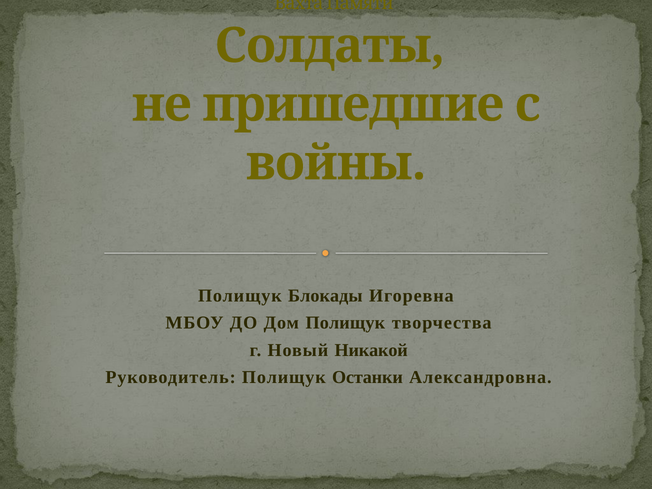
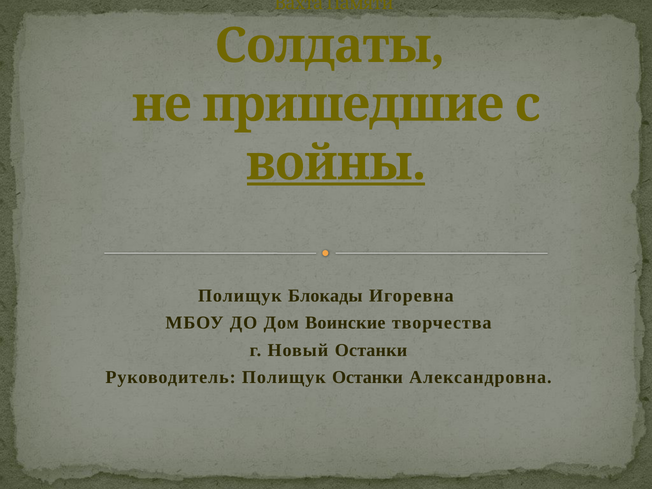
войны underline: none -> present
Дом Полищук: Полищук -> Воинские
Новый Никакой: Никакой -> Останки
